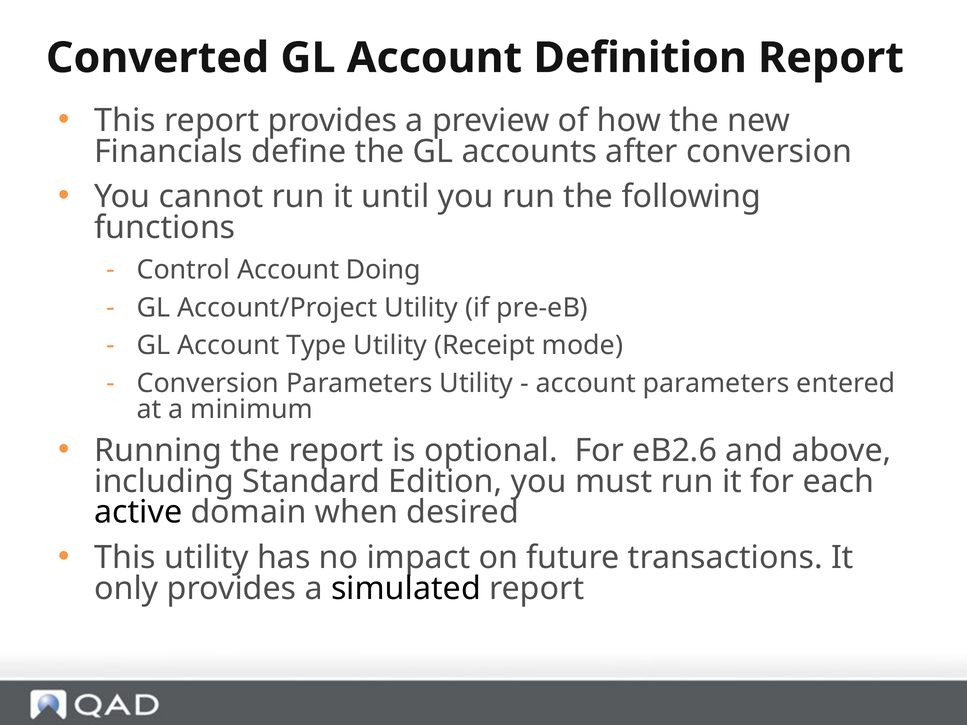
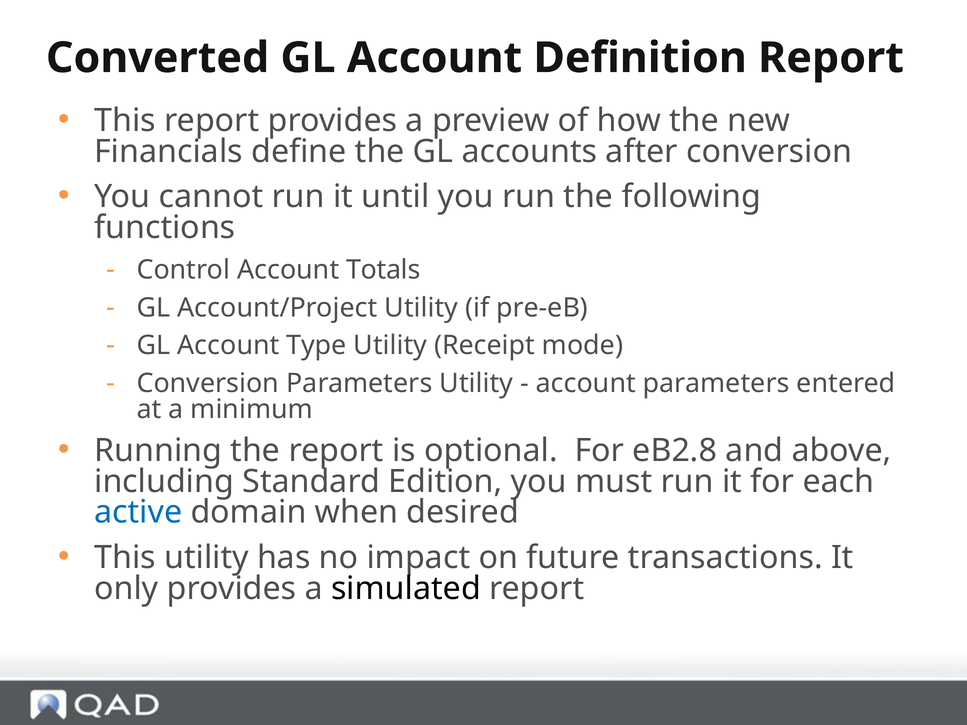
Doing: Doing -> Totals
eB2.6: eB2.6 -> eB2.8
active colour: black -> blue
